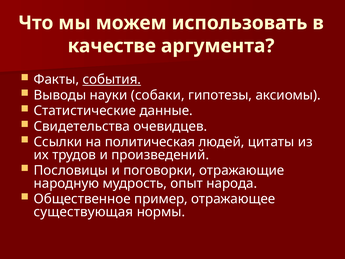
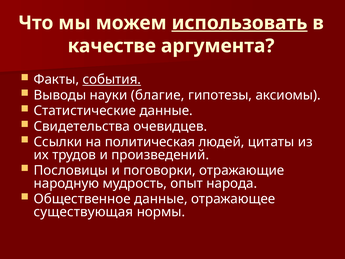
использовать underline: none -> present
собаки: собаки -> благие
Общественное пример: пример -> данные
